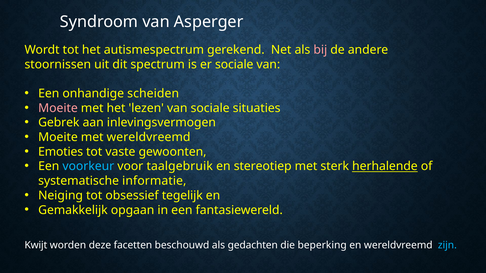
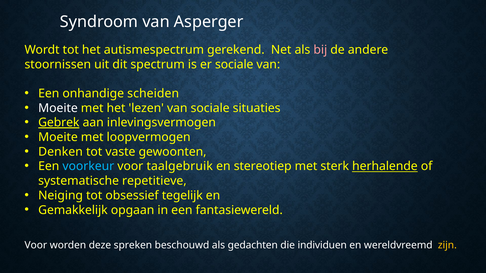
Moeite at (58, 108) colour: pink -> white
Gebrek underline: none -> present
met wereldvreemd: wereldvreemd -> loopvermogen
Emoties: Emoties -> Denken
informatie: informatie -> repetitieve
Kwijt at (36, 246): Kwijt -> Voor
facetten: facetten -> spreken
beperking: beperking -> individuen
zijn colour: light blue -> yellow
